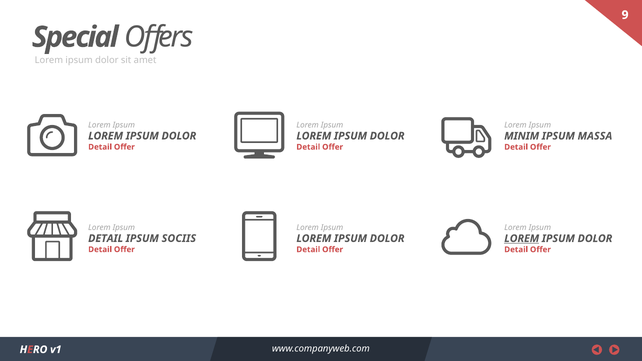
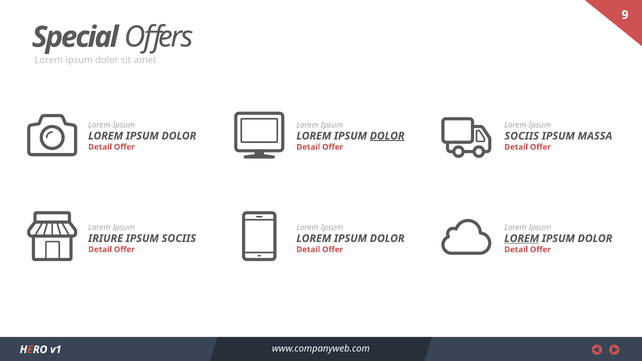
DOLOR at (387, 136) underline: none -> present
MINIM at (522, 136): MINIM -> SOCIIS
DETAIL at (106, 238): DETAIL -> IRIURE
